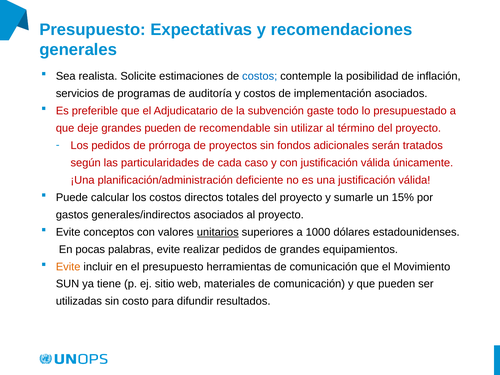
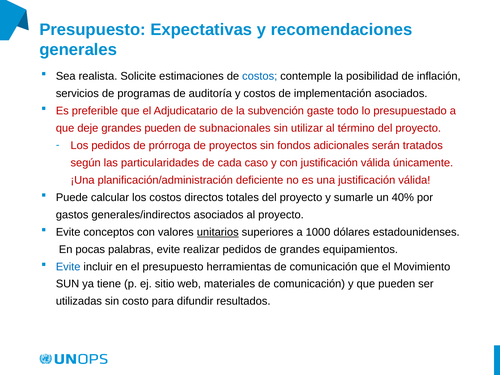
recomendable: recomendable -> subnacionales
15%: 15% -> 40%
Evite at (68, 267) colour: orange -> blue
